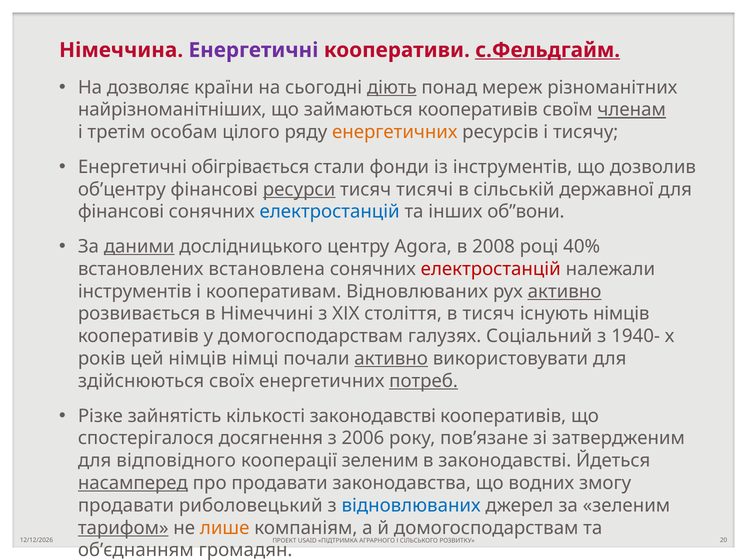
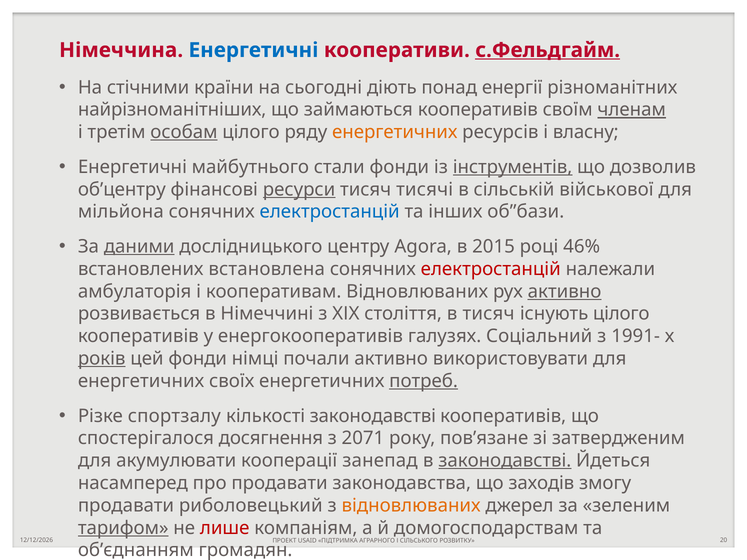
Енергетичні at (254, 50) colour: purple -> blue
дозволяє: дозволяє -> стічними
діють underline: present -> none
мереж: мереж -> енергії
особам underline: none -> present
тисячу: тисячу -> власну
обігрівається: обігрівається -> майбутнього
інструментів at (513, 167) underline: none -> present
державної: державної -> військової
фінансові at (121, 212): фінансові -> мільйона
об”вони: об”вони -> об”бази
2008: 2008 -> 2015
40%: 40% -> 46%
інструментів at (135, 292): інструментів -> амбулаторія
існують німців: німців -> цілого
у домогосподарствам: домогосподарствам -> енергокооперативів
1940-: 1940- -> 1991-
років underline: none -> present
цей німців: німців -> фонди
активно at (391, 359) underline: present -> none
здійснюються at (141, 381): здійснюються -> енергетичних
зайнятість: зайнятість -> спортзалу
2006: 2006 -> 2071
відповідного: відповідного -> акумулювати
кооперації зеленим: зеленим -> занепад
законодавстві at (505, 461) underline: none -> present
насамперед underline: present -> none
водних: водних -> заходів
відновлюваних at (411, 506) colour: blue -> orange
лише colour: orange -> red
